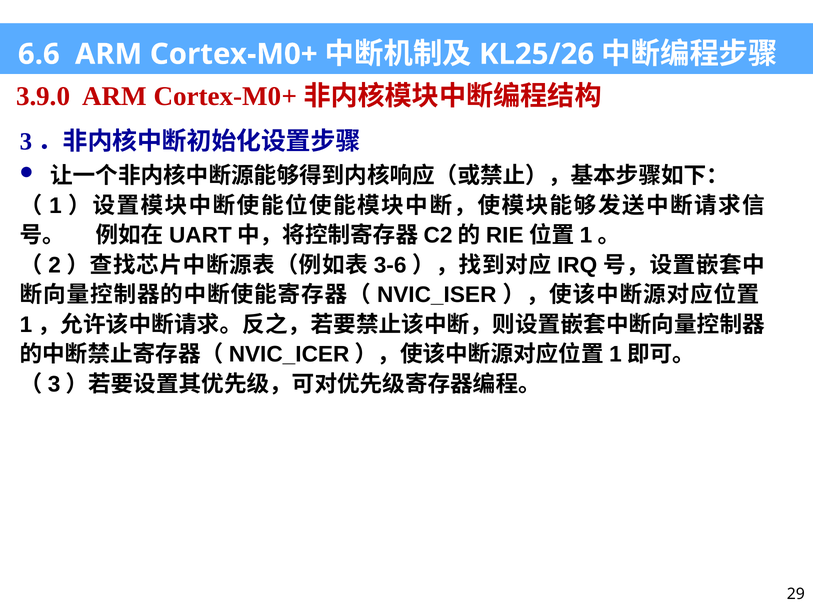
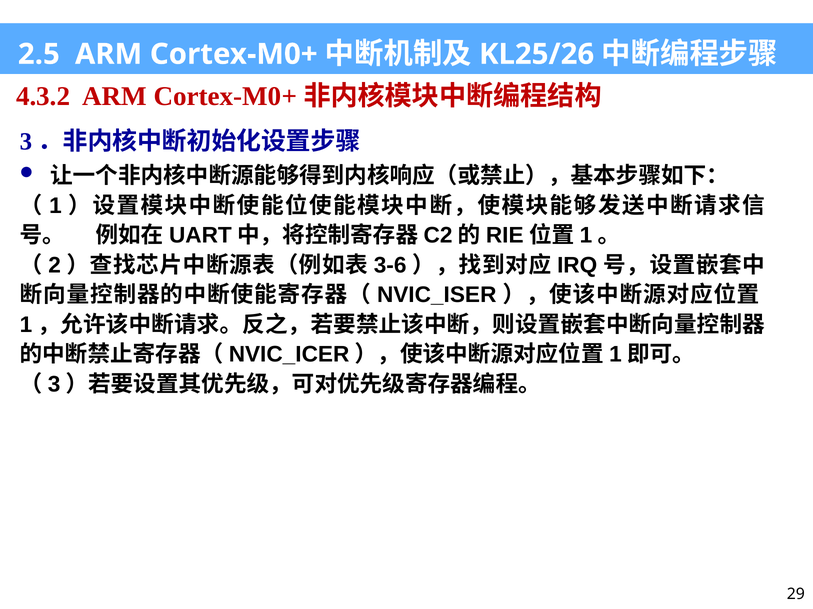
6.6: 6.6 -> 2.5
3.9.0: 3.9.0 -> 4.3.2
